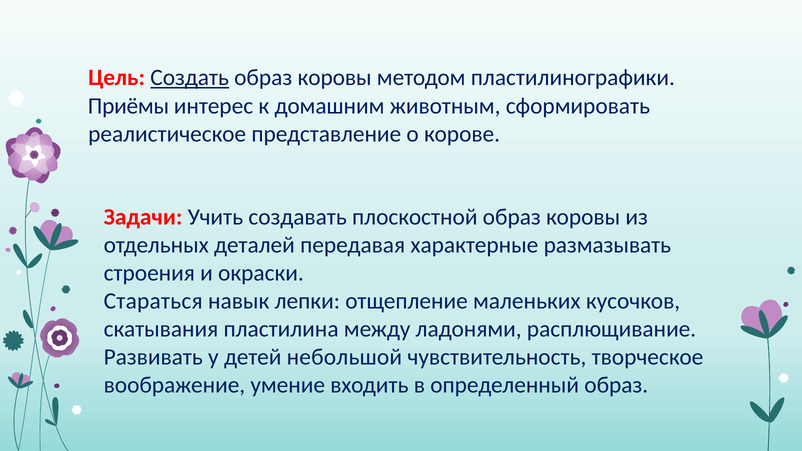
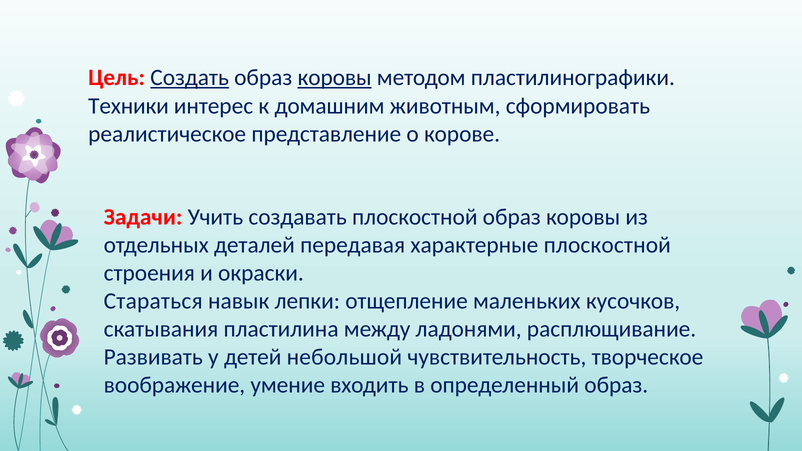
коровы at (335, 78) underline: none -> present
Приёмы: Приёмы -> Техники
характерные размазывать: размазывать -> плоскостной
